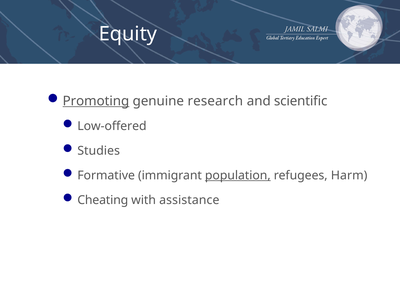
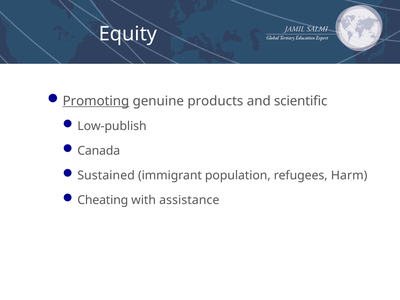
research: research -> products
Low-offered: Low-offered -> Low-publish
Studies: Studies -> Canada
Formative: Formative -> Sustained
population underline: present -> none
